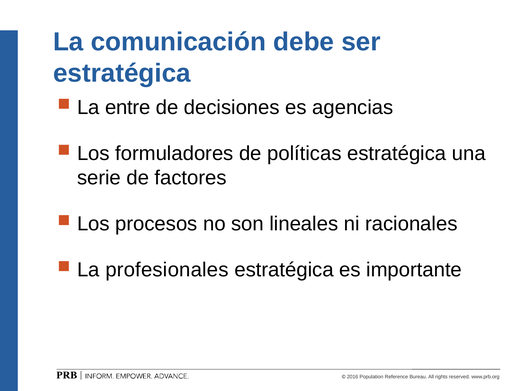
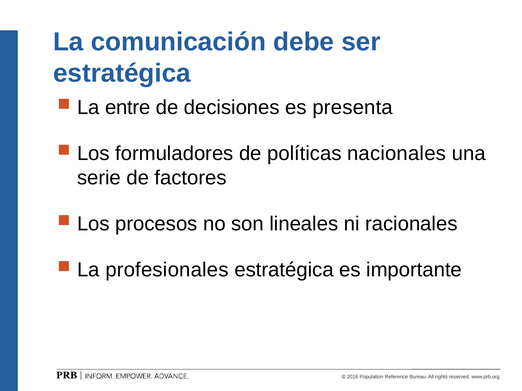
agencias: agencias -> presenta
políticas estratégica: estratégica -> nacionales
